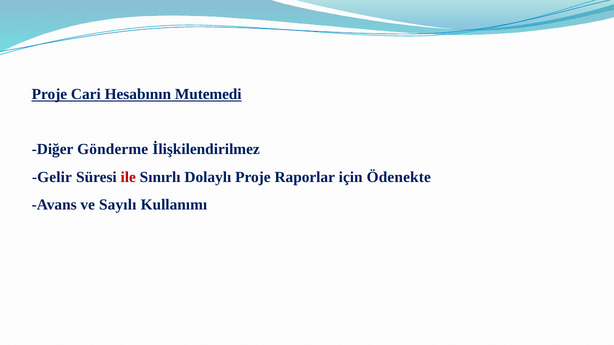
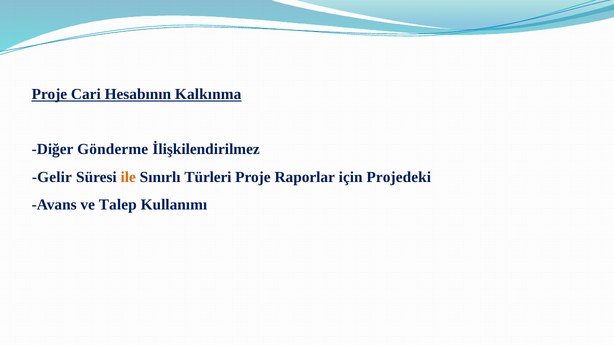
Mutemedi: Mutemedi -> Kalkınma
ile colour: red -> orange
Dolaylı: Dolaylı -> Türleri
Ödenekte: Ödenekte -> Projedeki
Sayılı: Sayılı -> Talep
